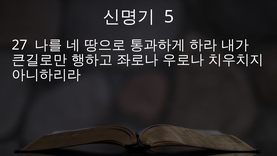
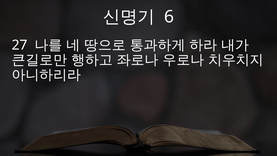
5: 5 -> 6
